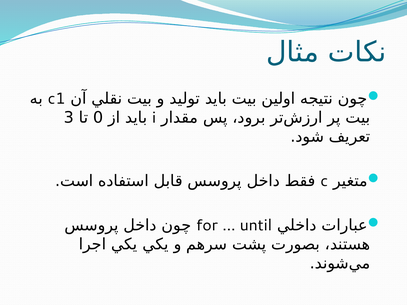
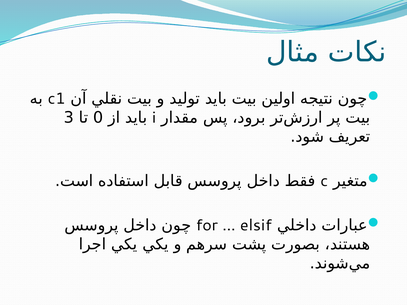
until: until -> elsif
